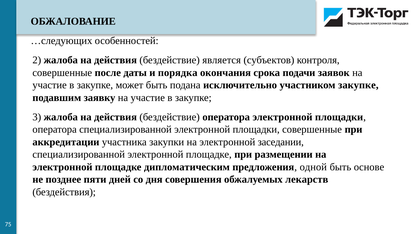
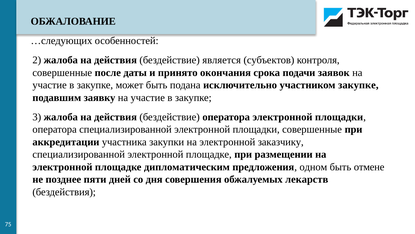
порядка: порядка -> принято
заседании: заседании -> заказчику
одной: одной -> одном
основе: основе -> отмене
